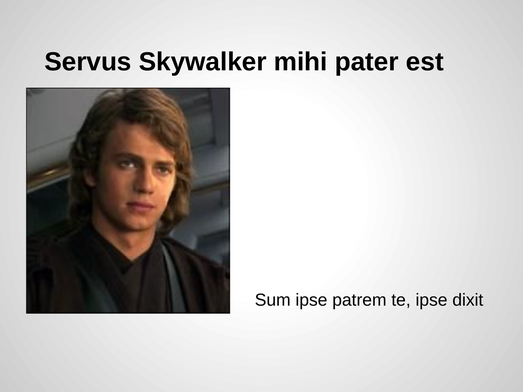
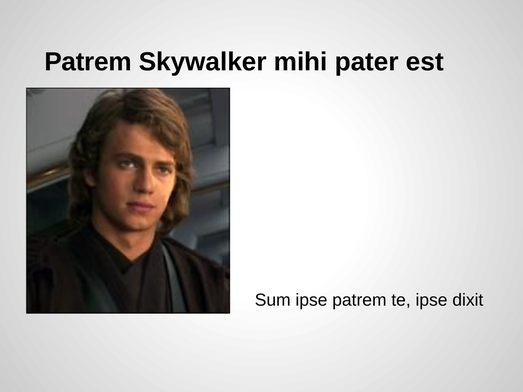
Servus at (88, 62): Servus -> Patrem
